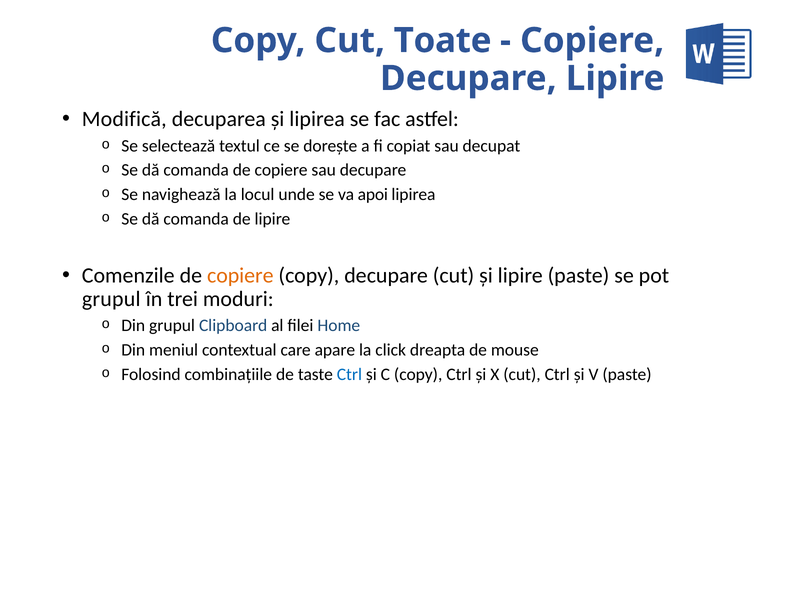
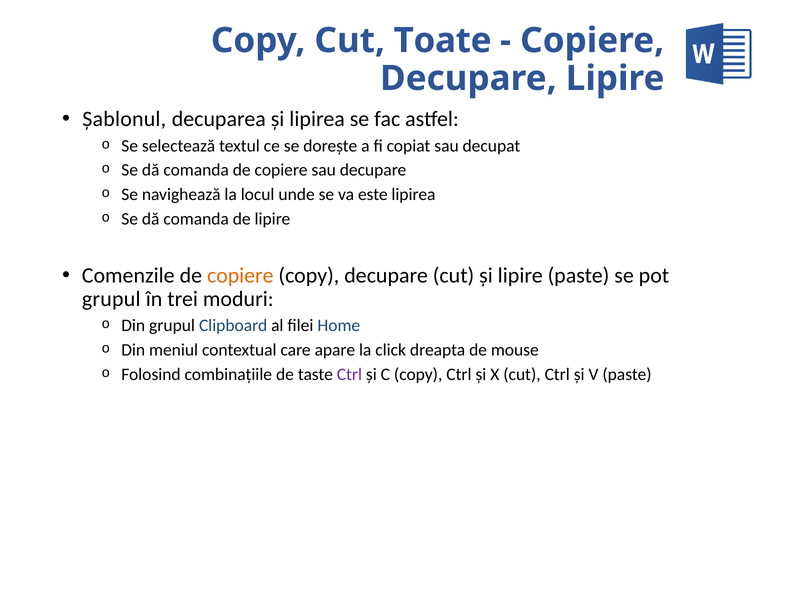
Modifică: Modifică -> Şablonul
apoi: apoi -> este
Ctrl at (349, 375) colour: blue -> purple
